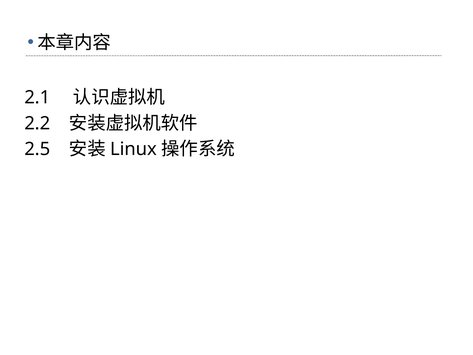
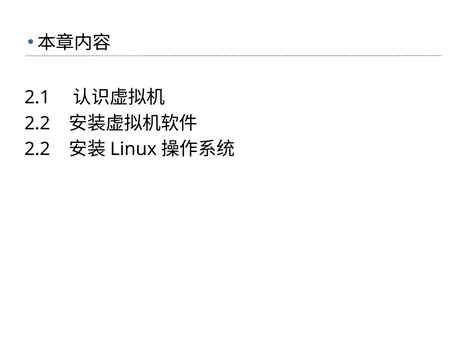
2.5 at (37, 149): 2.5 -> 2.2
